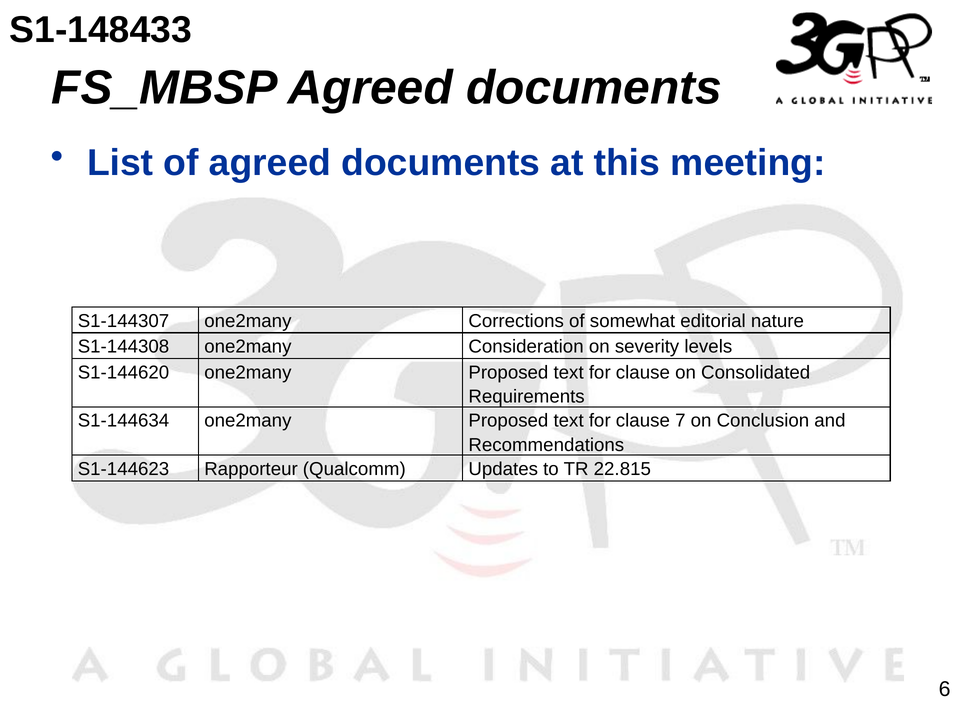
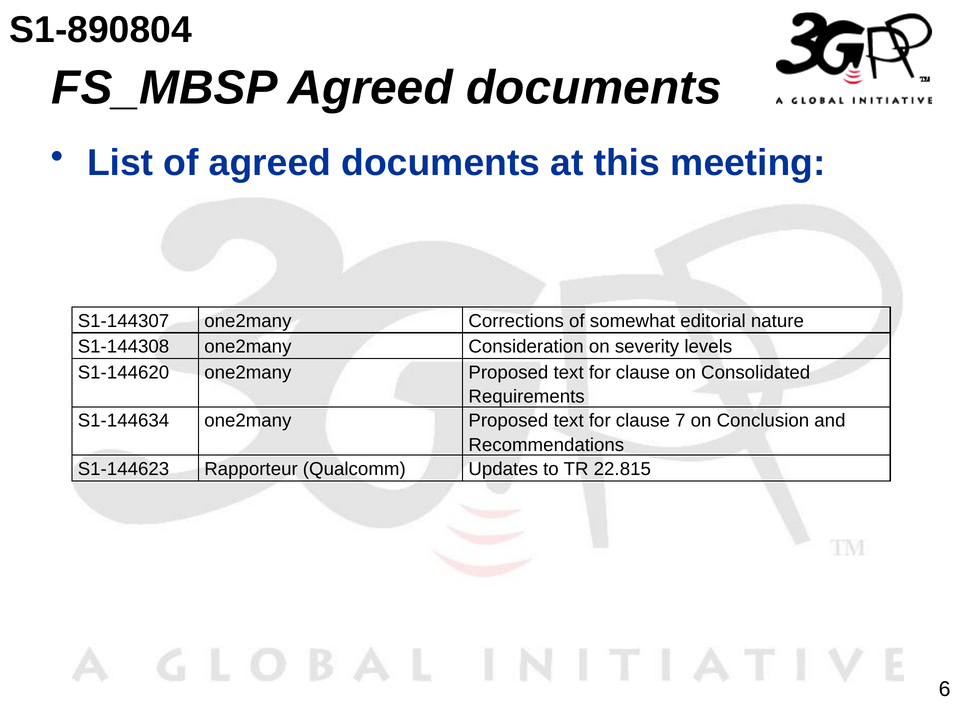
S1-148433: S1-148433 -> S1-890804
